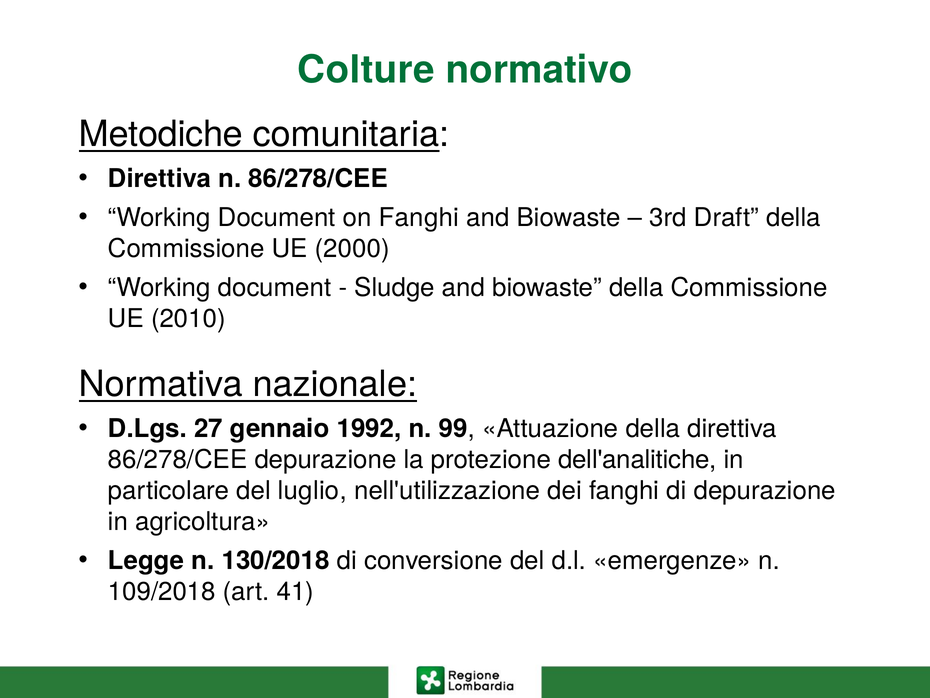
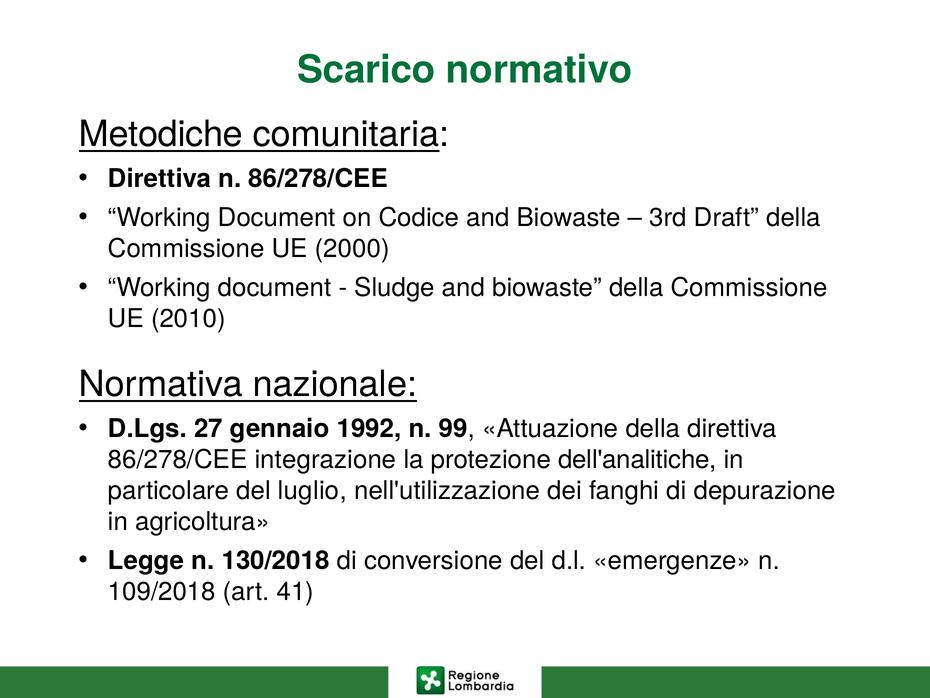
Colture: Colture -> Scarico
on Fanghi: Fanghi -> Codice
86/278/CEE depurazione: depurazione -> integrazione
